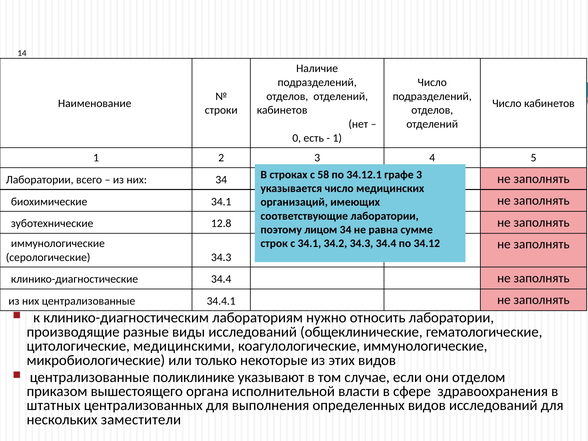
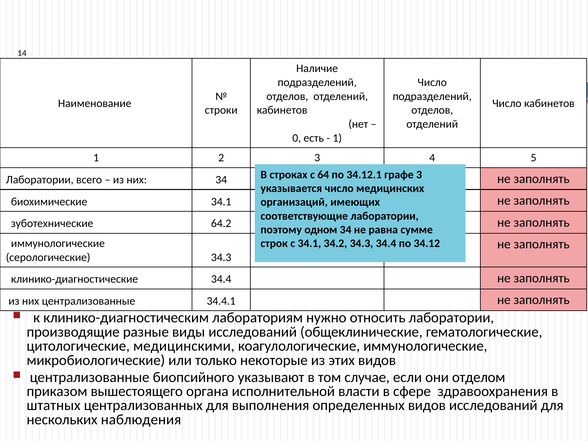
58: 58 -> 64
12.8: 12.8 -> 64.2
лицом: лицом -> одном
поликлинике: поликлинике -> биопсийного
заместители: заместители -> наблюдения
